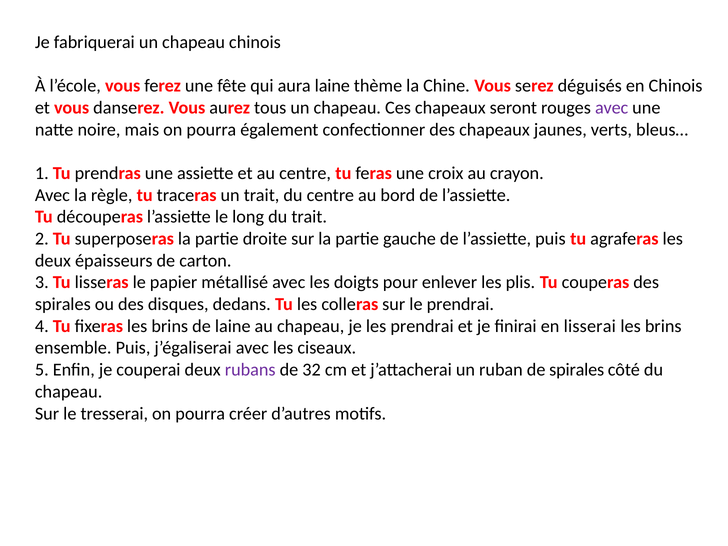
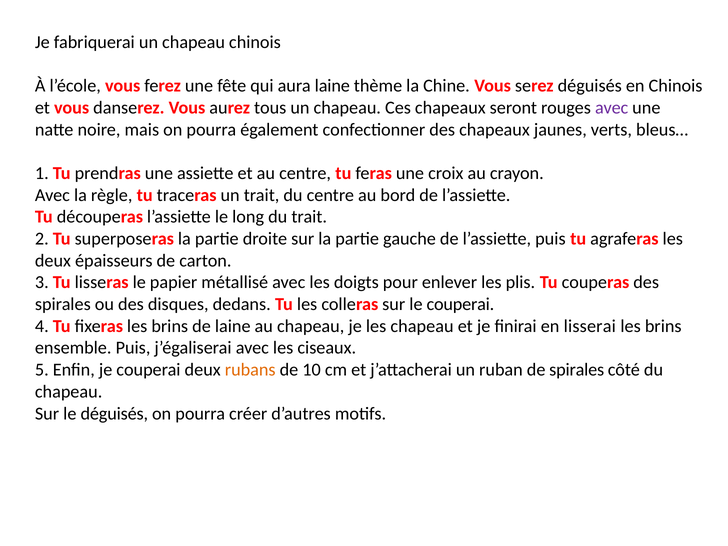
le prendrai: prendrai -> couperai
les prendrai: prendrai -> chapeau
rubans colour: purple -> orange
32: 32 -> 10
le tresserai: tresserai -> déguisés
